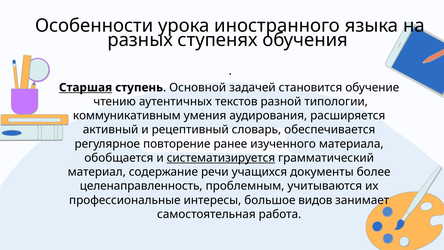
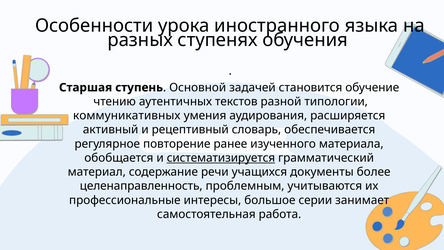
Старшая underline: present -> none
коммуникативным: коммуникативным -> коммуникативных
видов: видов -> серии
